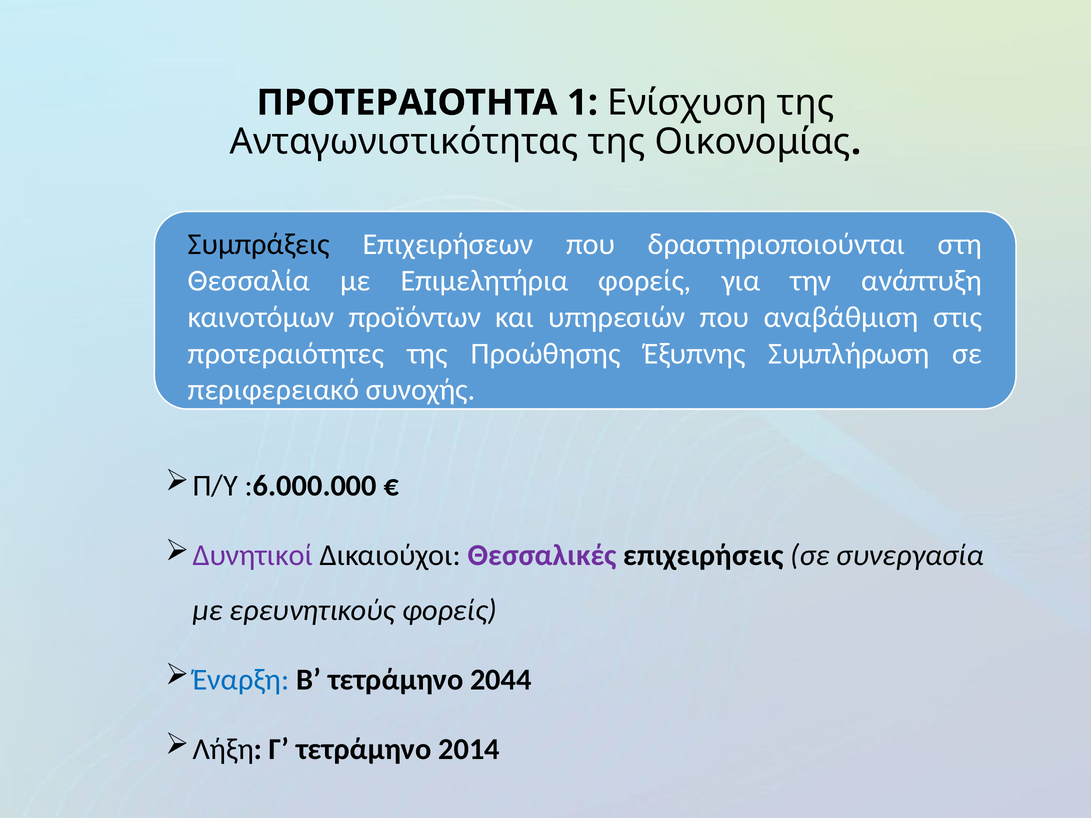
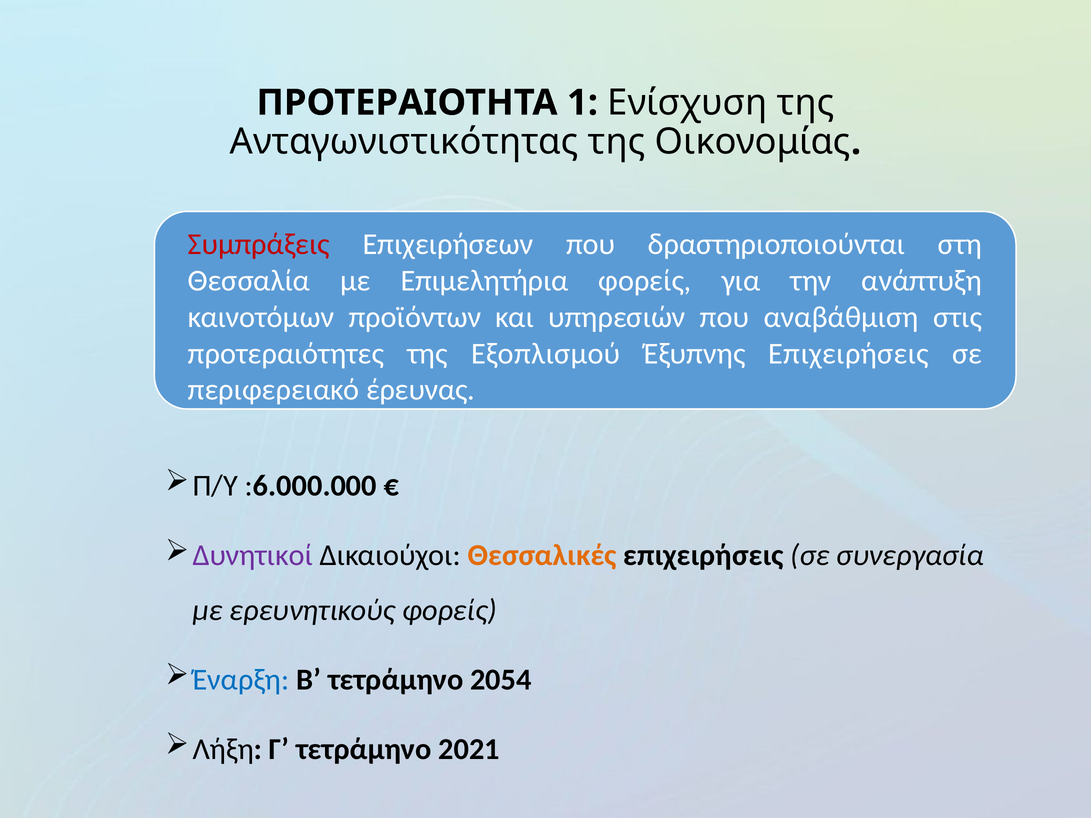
Συμπράξεις colour: black -> red
Προώθησης: Προώθησης -> Εξοπλισμού
Έξυπνης Συμπλήρωση: Συμπλήρωση -> Επιχειρήσεις
συνοχής: συνοχής -> έρευνας
Θεσσαλικές colour: purple -> orange
2044: 2044 -> 2054
2014: 2014 -> 2021
